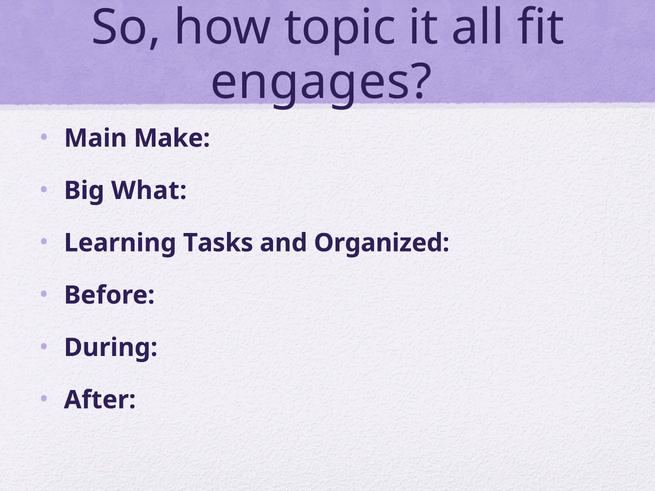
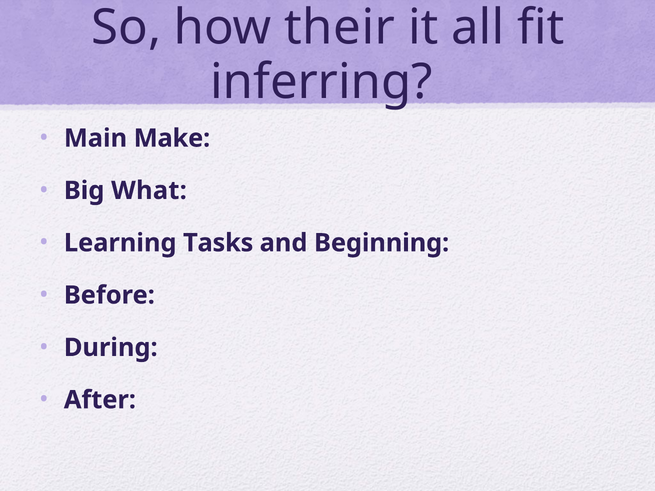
topic: topic -> their
engages: engages -> inferring
Organized: Organized -> Beginning
